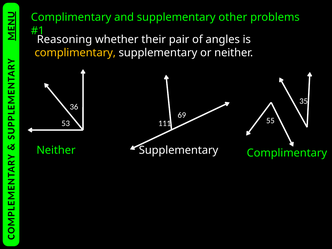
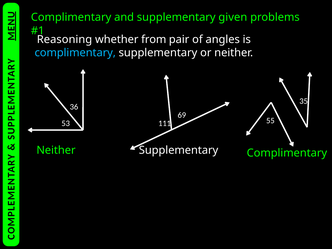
other: other -> given
their: their -> from
complimentary at (75, 53) colour: yellow -> light blue
